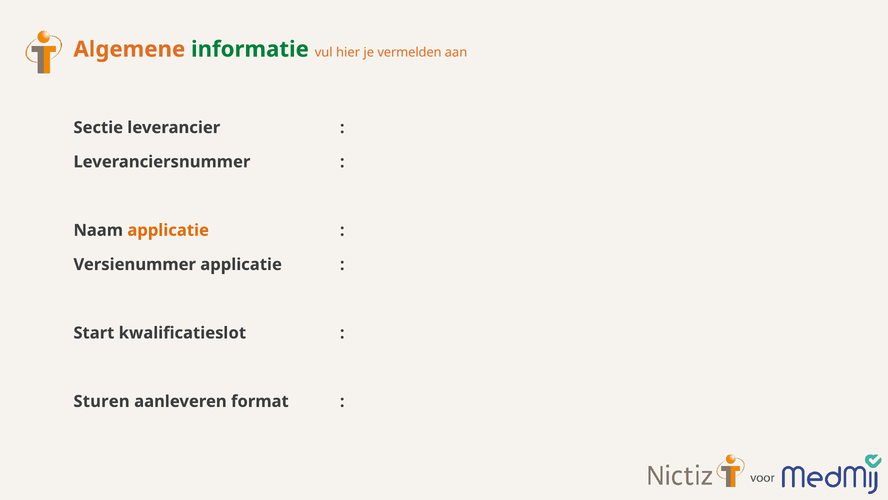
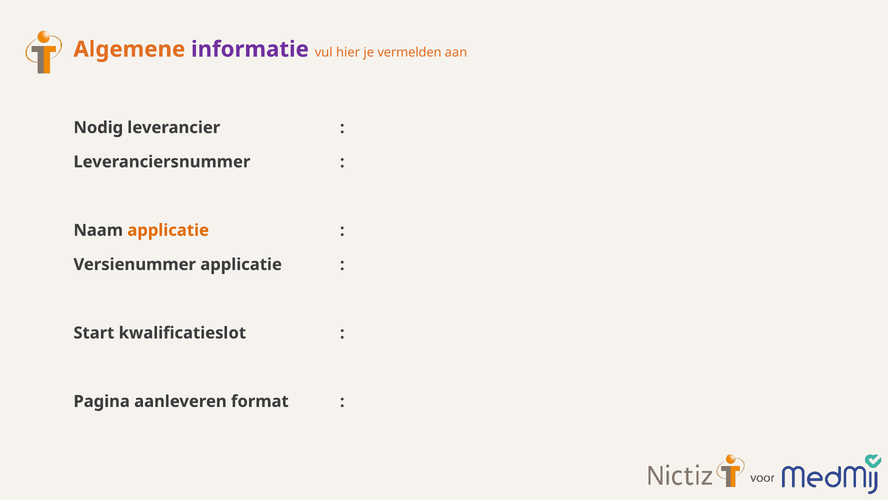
informatie colour: green -> purple
Sectie: Sectie -> Nodig
Sturen: Sturen -> Pagina
